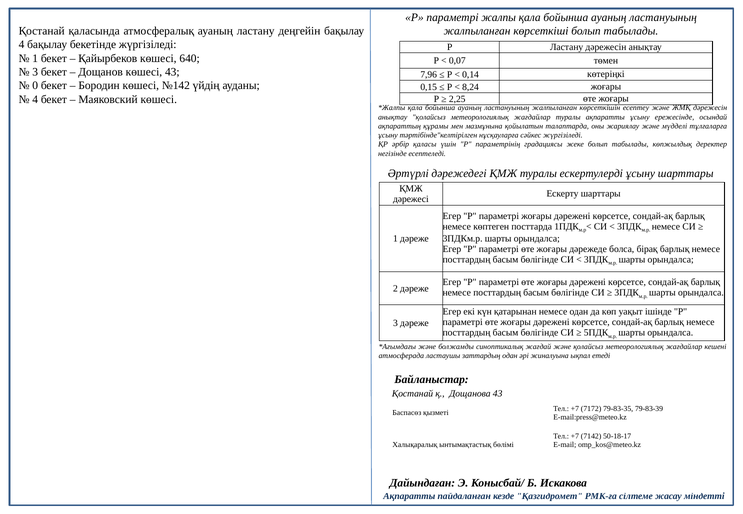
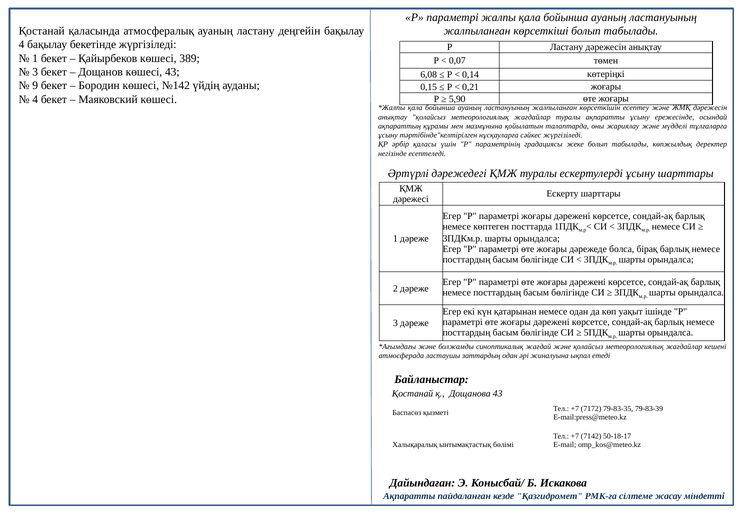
640: 640 -> 389
7,96: 7,96 -> 6,08
0: 0 -> 9
8,24: 8,24 -> 0,21
2,25: 2,25 -> 5,90
